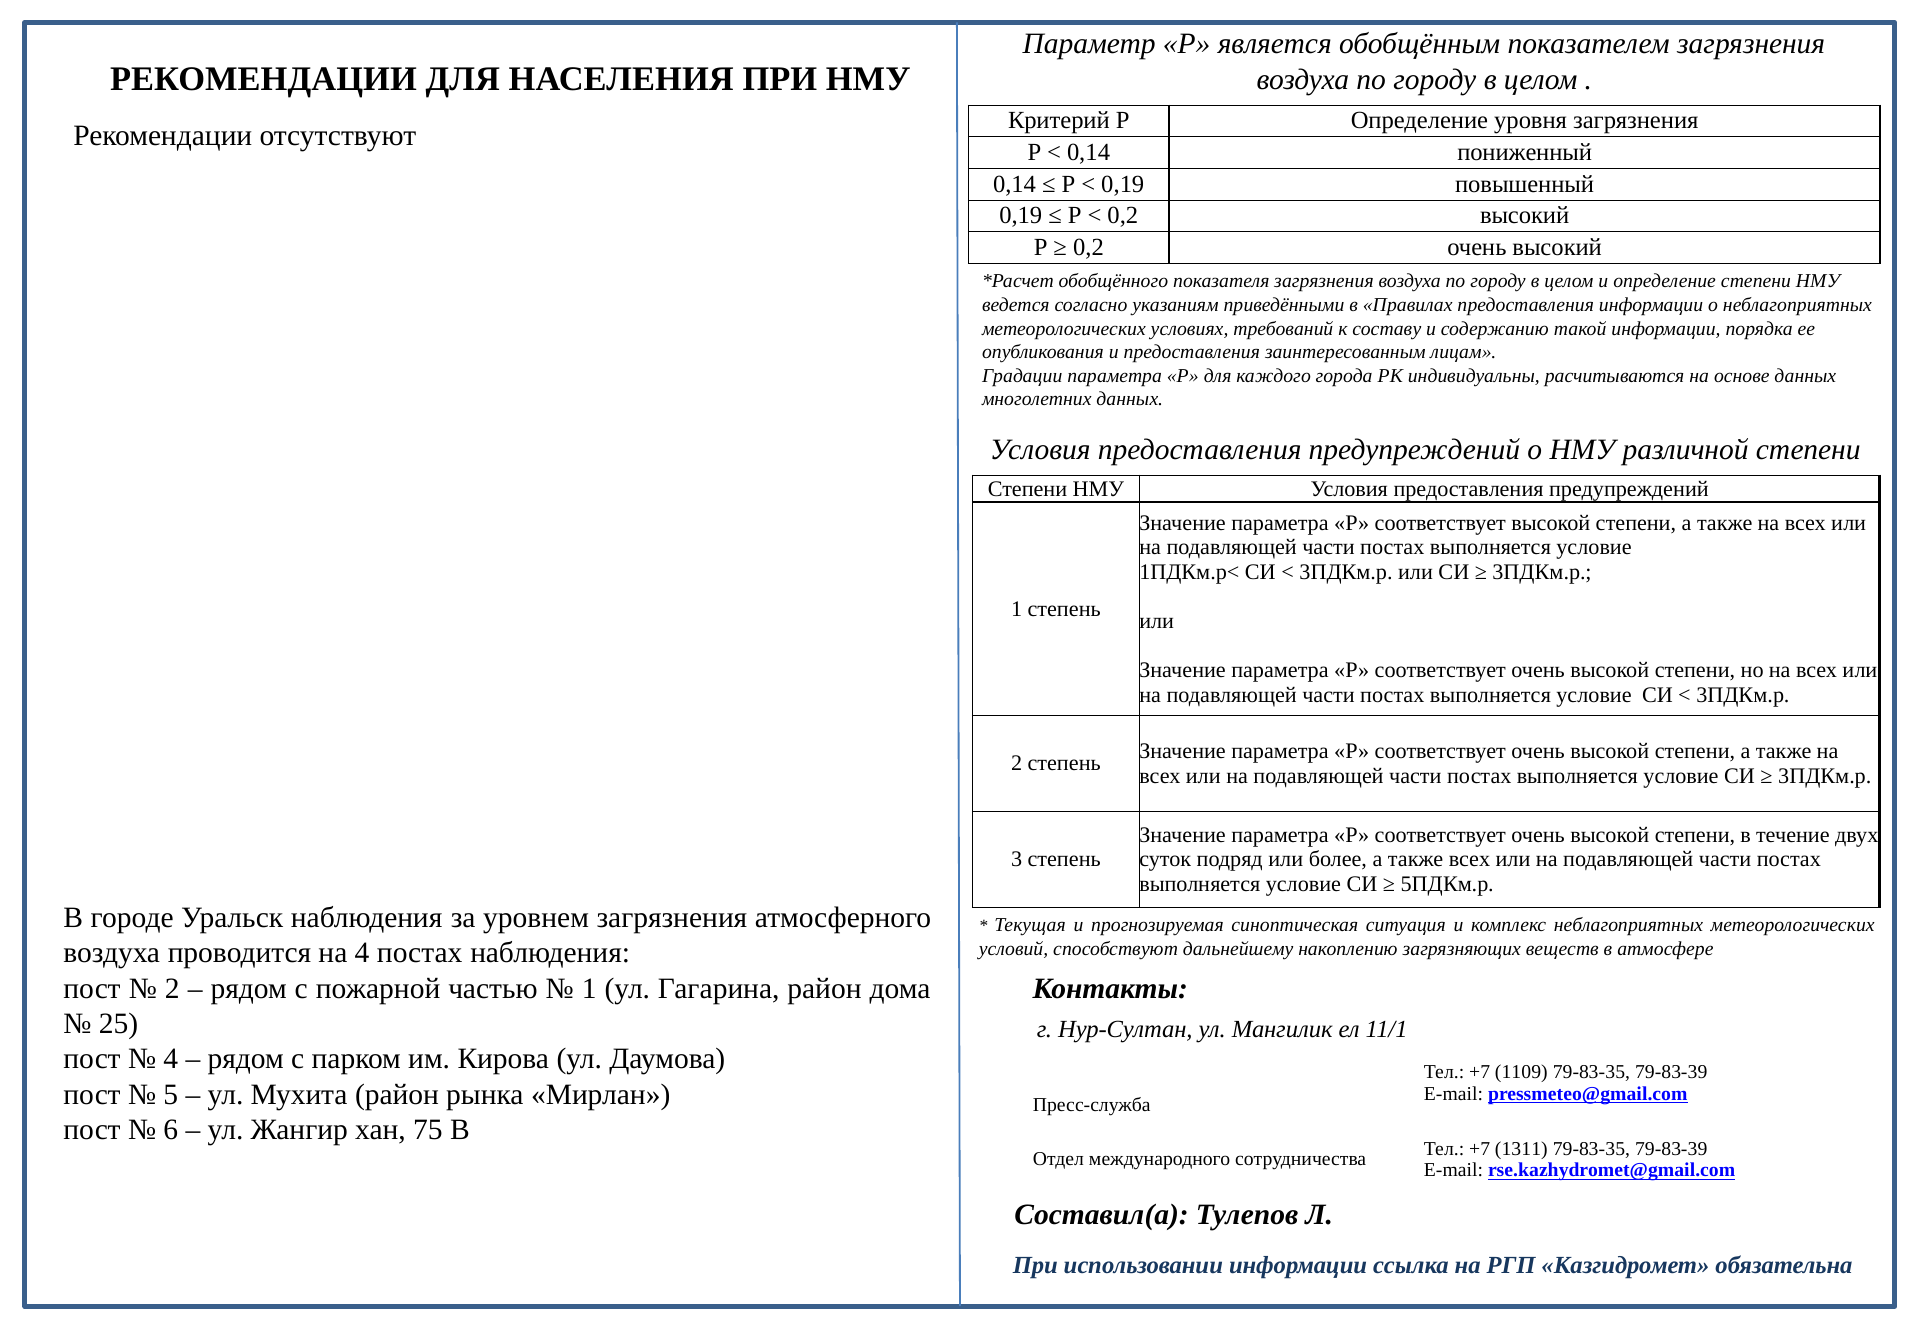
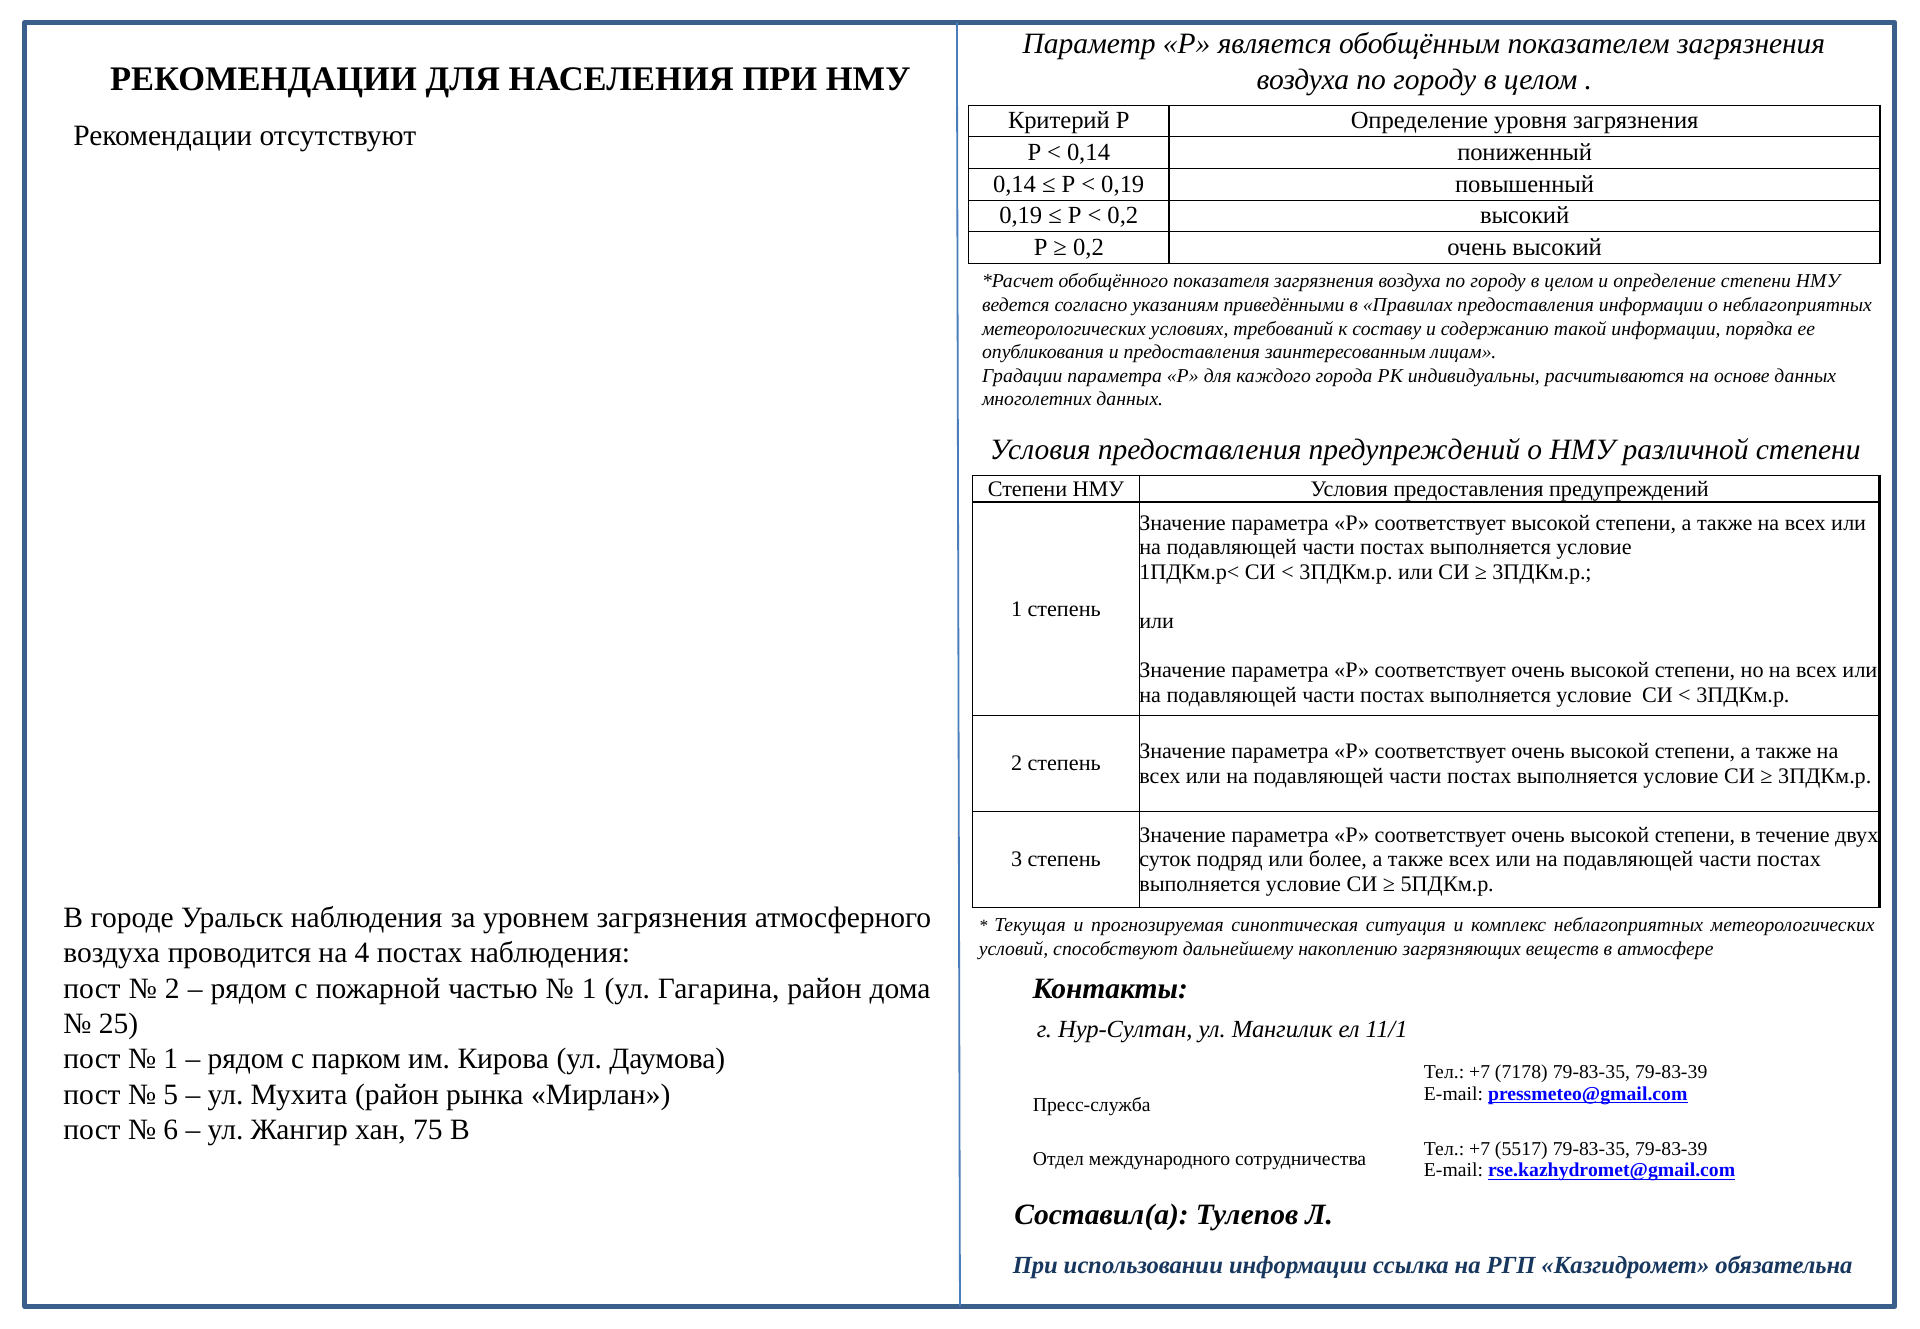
4 at (171, 1059): 4 -> 1
1109: 1109 -> 7178
1311: 1311 -> 5517
